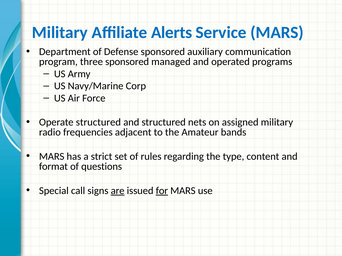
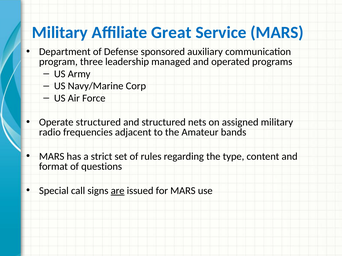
Alerts: Alerts -> Great
three sponsored: sponsored -> leadership
for underline: present -> none
